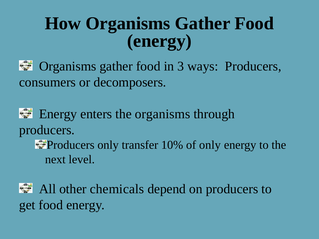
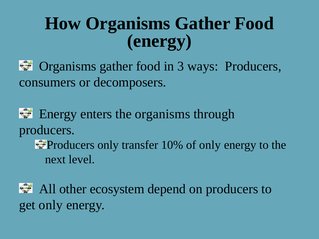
chemicals: chemicals -> ecosystem
get food: food -> only
